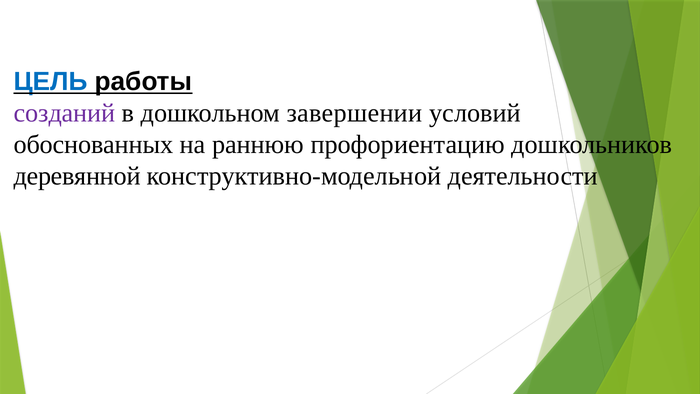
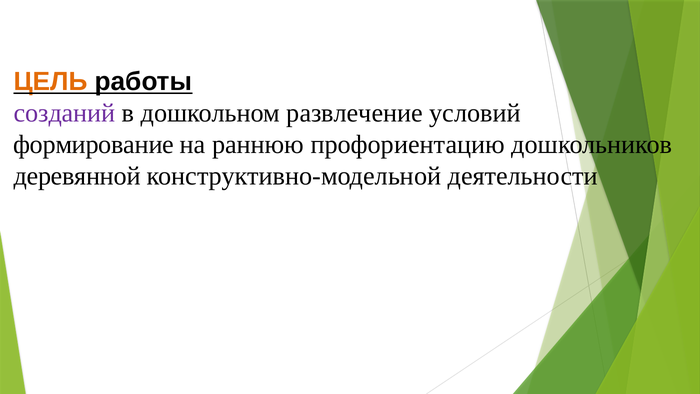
ЦЕЛЬ colour: blue -> orange
завершении: завершении -> развлечение
обоснованных: обоснованных -> формирование
